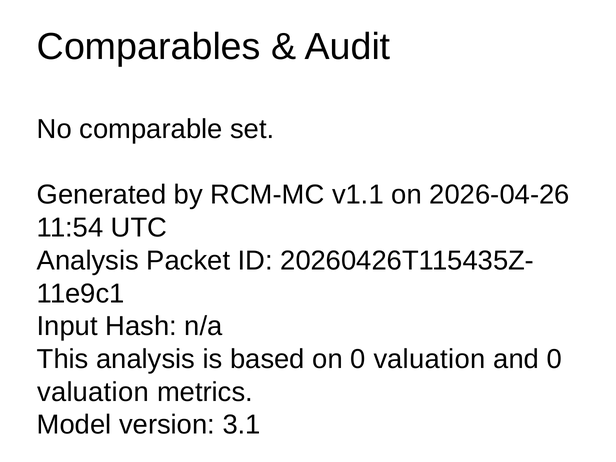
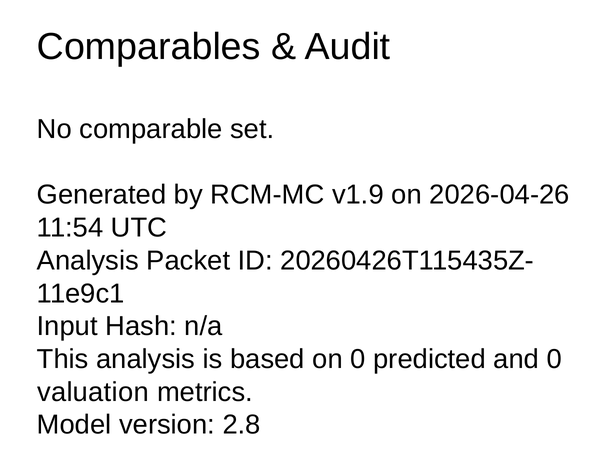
v1.1: v1.1 -> v1.9
on 0 valuation: valuation -> predicted
3.1: 3.1 -> 2.8
